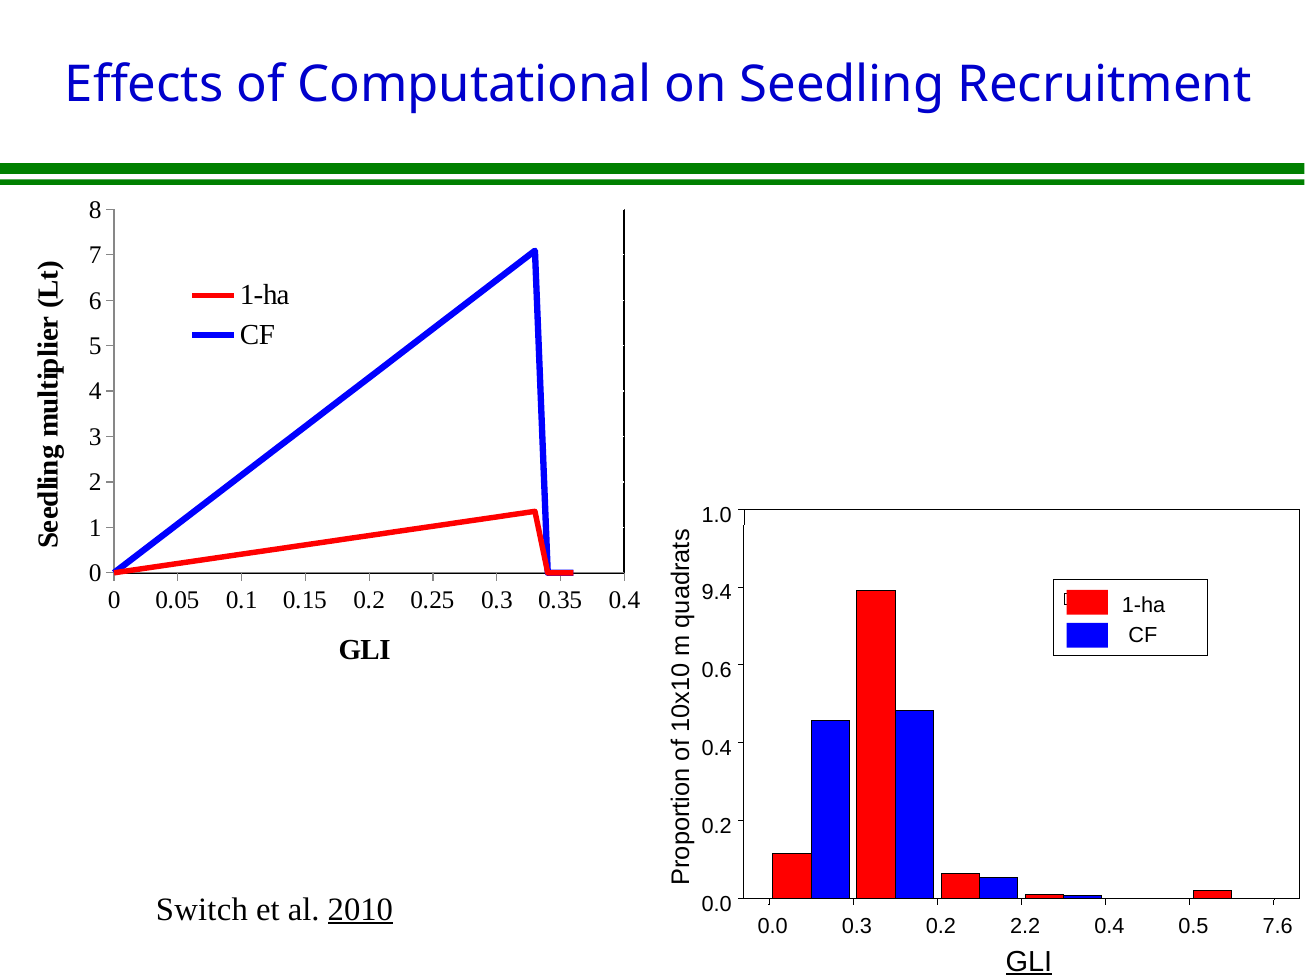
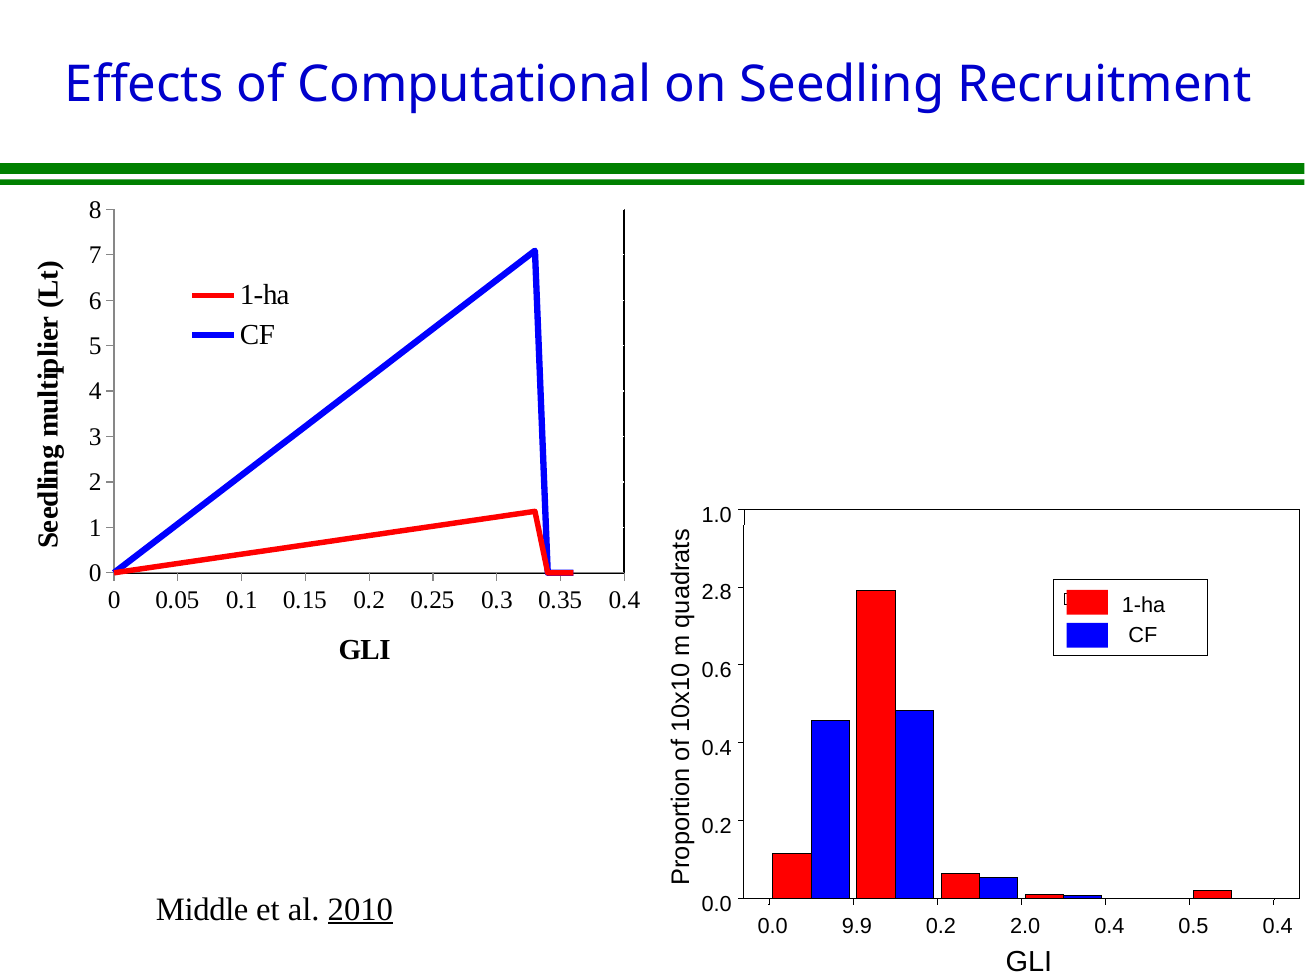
9.4: 9.4 -> 2.8
Switch: Switch -> Middle
0.0 0.3: 0.3 -> 9.9
2.2: 2.2 -> 2.0
0.5 7.6: 7.6 -> 0.4
GLI at (1029, 962) underline: present -> none
